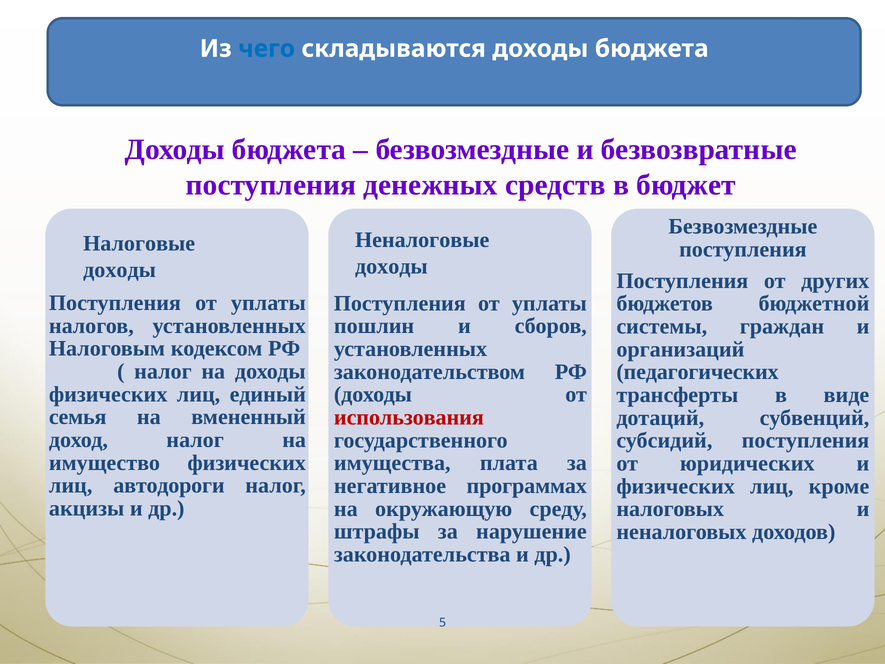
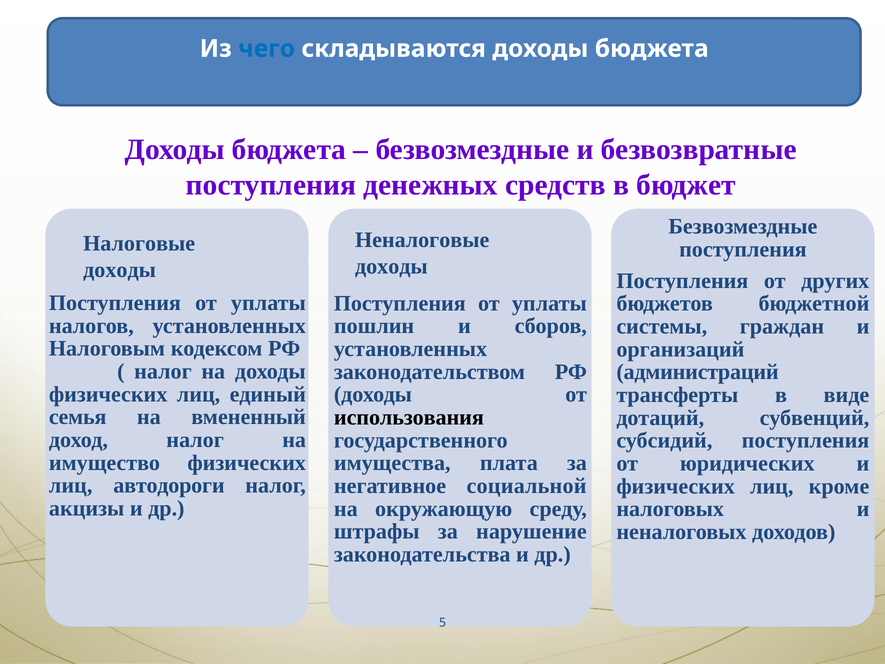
педагогических: педагогических -> администраций
использования colour: red -> black
программах: программах -> социальной
